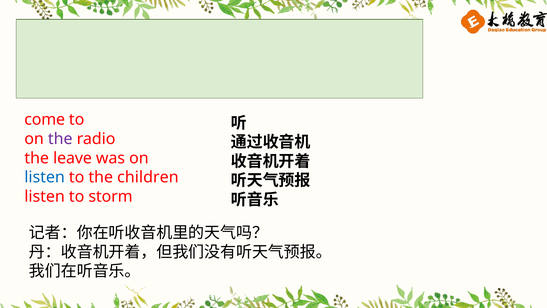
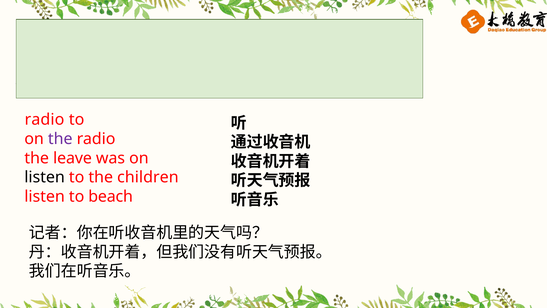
come at (45, 120): come -> radio
listen at (45, 177) colour: blue -> black
storm: storm -> beach
